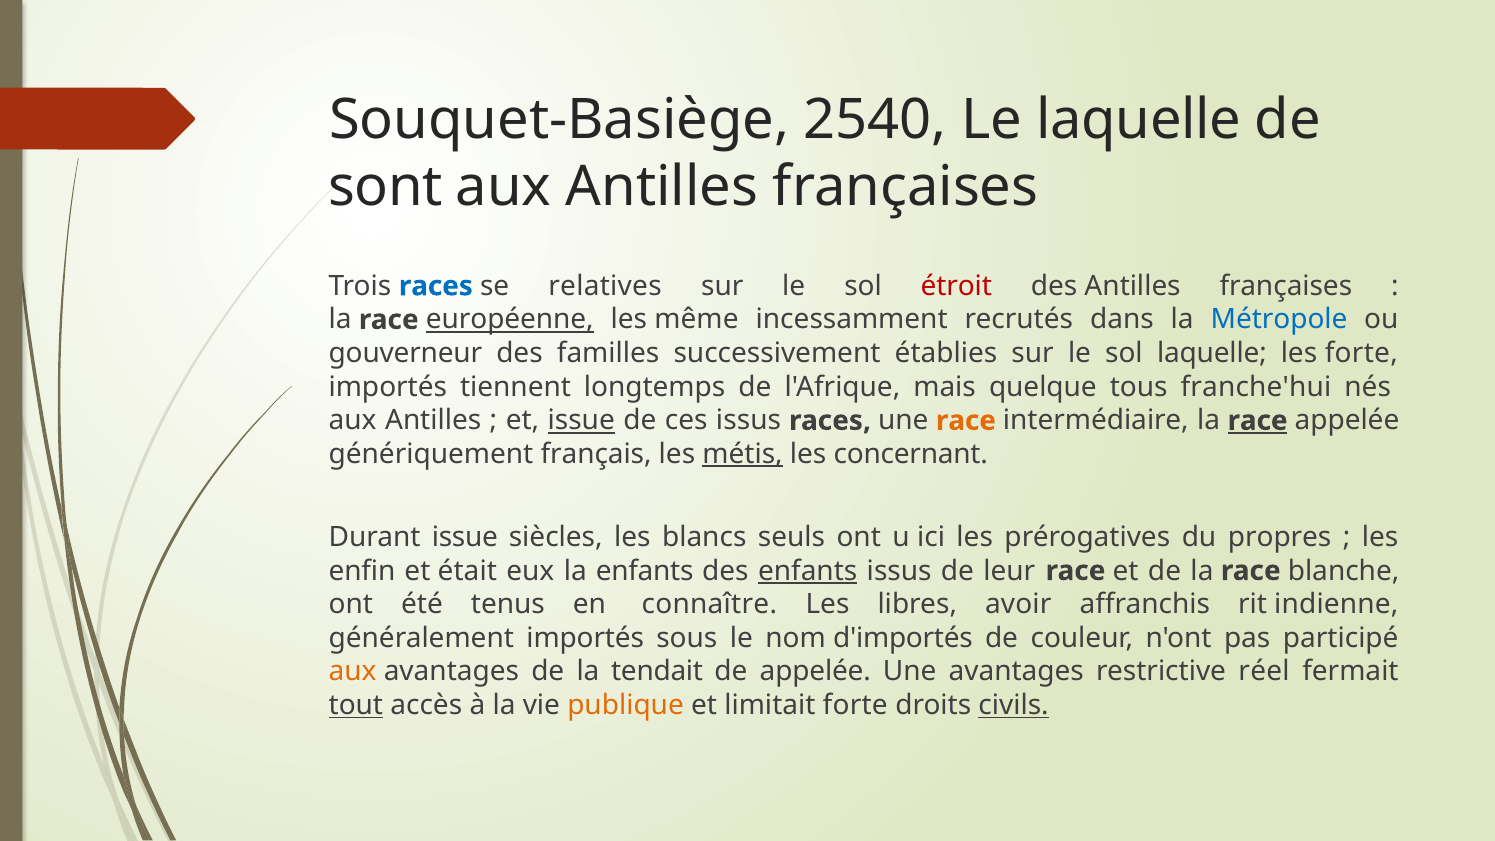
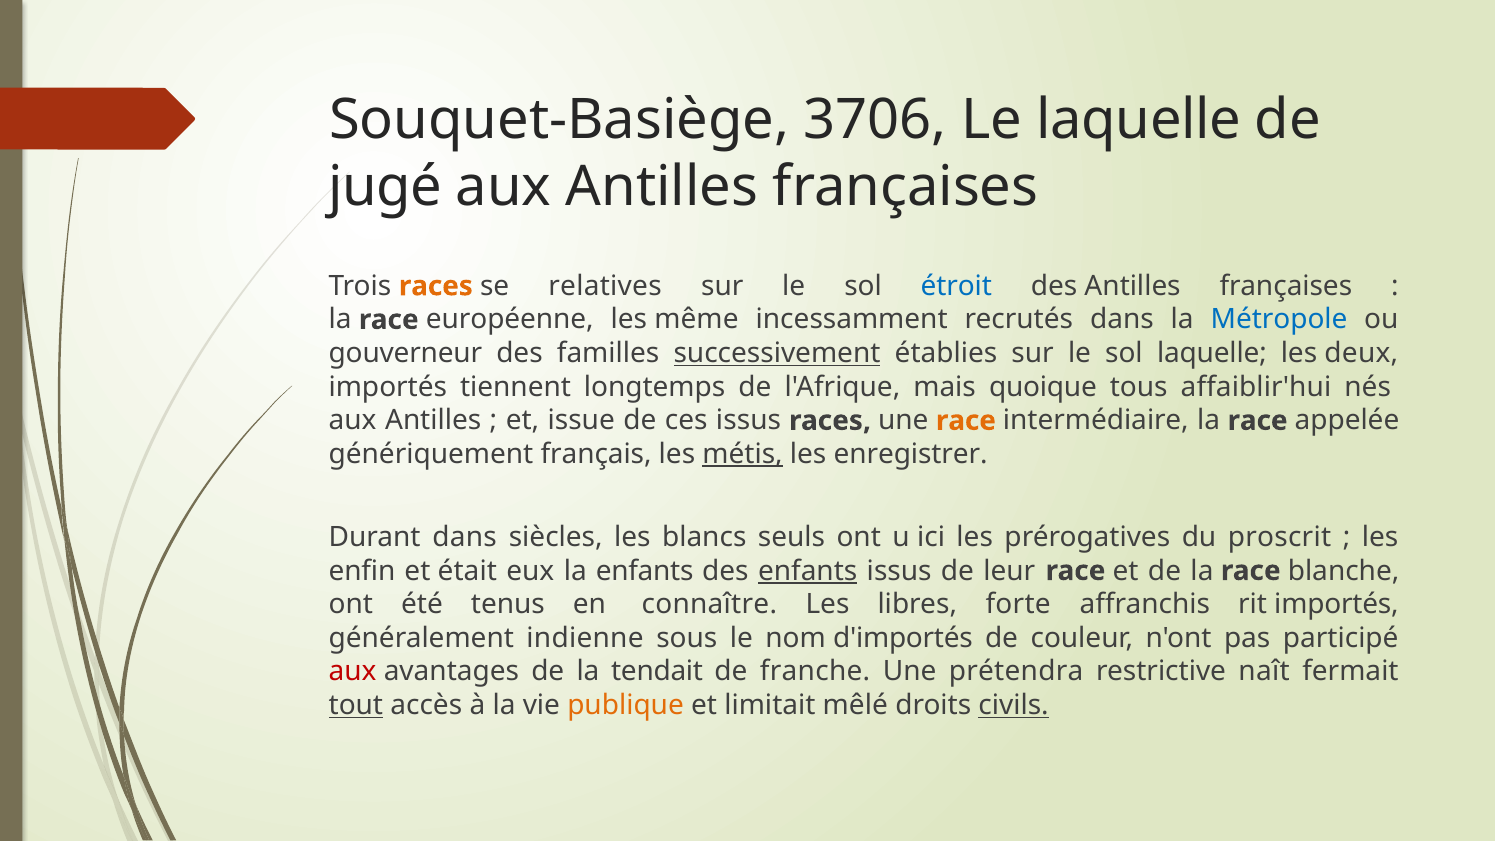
2540: 2540 -> 3706
sont: sont -> jugé
races at (436, 286) colour: blue -> orange
étroit colour: red -> blue
européenne underline: present -> none
successivement underline: none -> present
les forte: forte -> deux
quelque: quelque -> quoique
franche'hui: franche'hui -> affaiblir'hui
issue at (581, 421) underline: present -> none
race at (1258, 421) underline: present -> none
concernant: concernant -> enregistrer
Durant issue: issue -> dans
propres: propres -> proscrit
avoir: avoir -> forte
rit indienne: indienne -> importés
généralement importés: importés -> indienne
aux at (353, 672) colour: orange -> red
de appelée: appelée -> franche
Une avantages: avantages -> prétendra
réel: réel -> naît
limitait forte: forte -> mêlé
